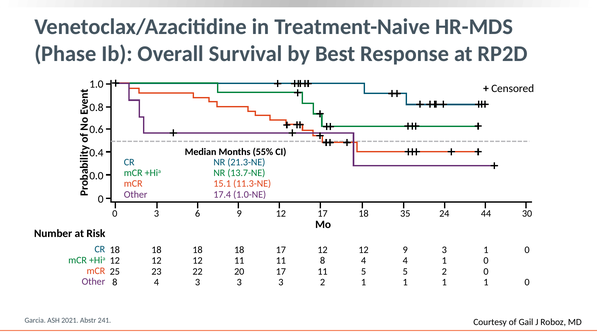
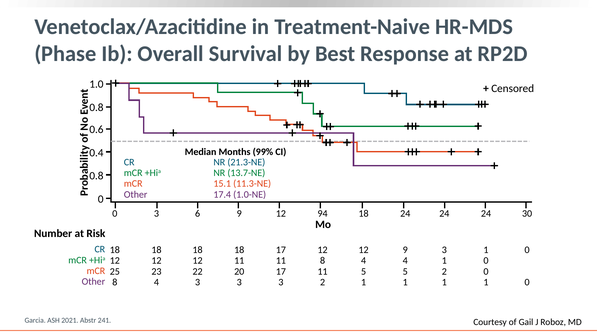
55%: 55% -> 99%
0.0 at (96, 176): 0.0 -> 0.8
12 17: 17 -> 94
18 35: 35 -> 24
44 at (486, 213): 44 -> 24
